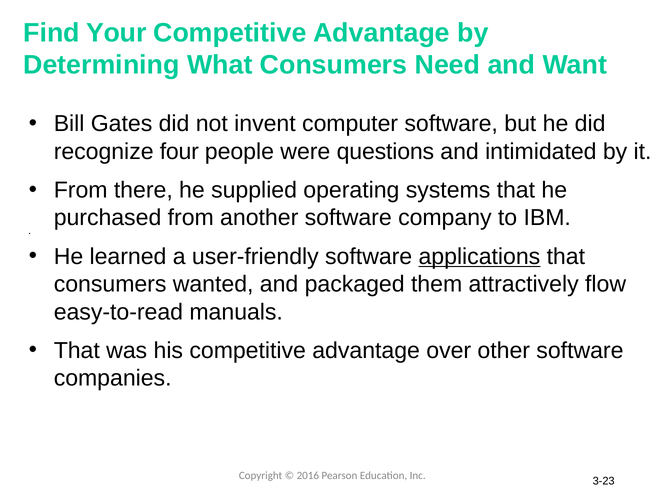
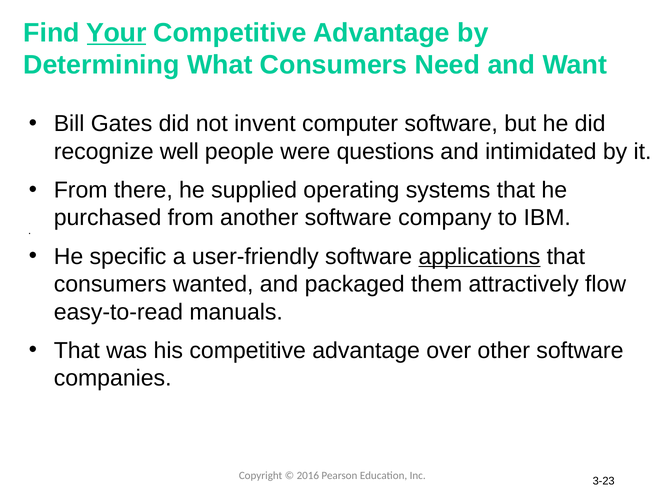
Your underline: none -> present
four: four -> well
learned: learned -> specific
